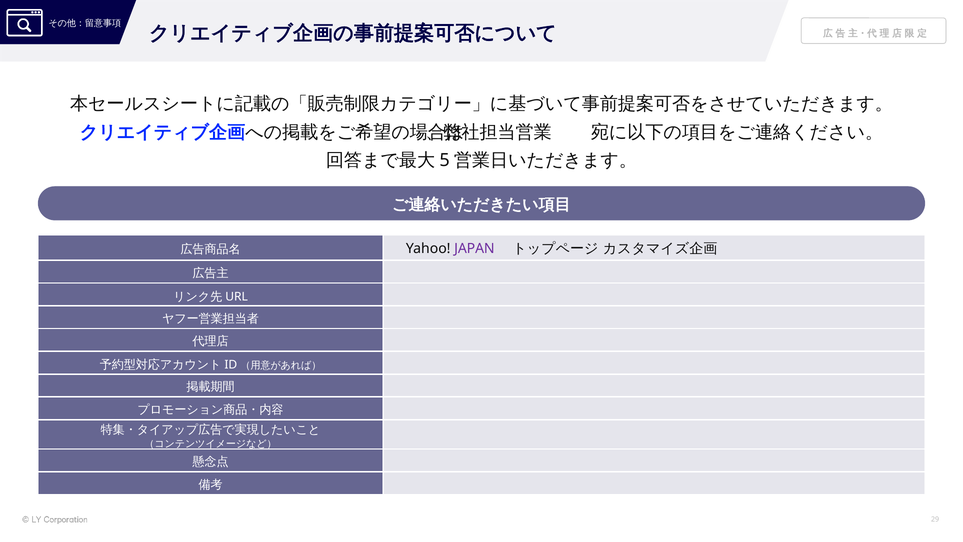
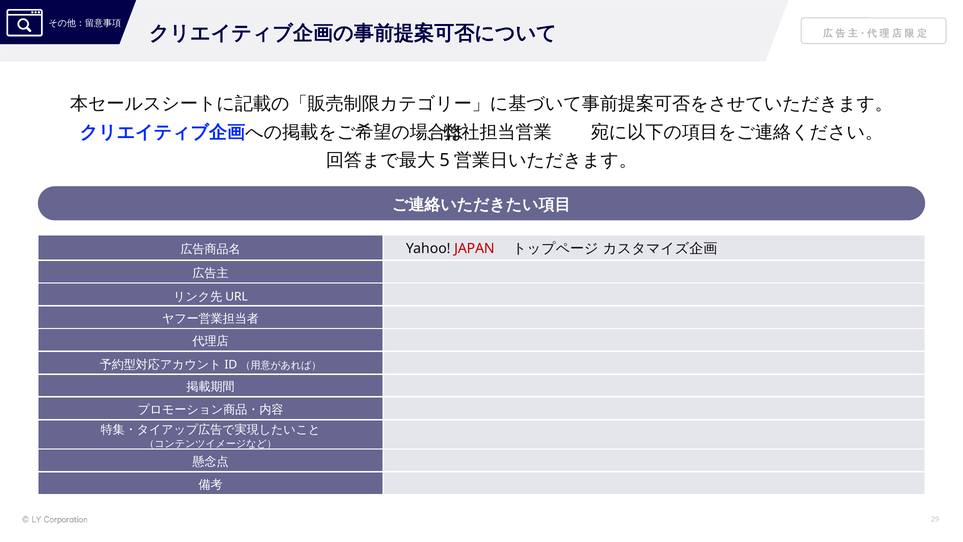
JAPAN colour: purple -> red
